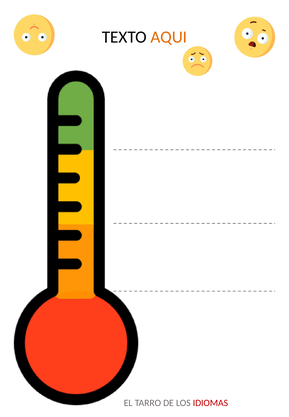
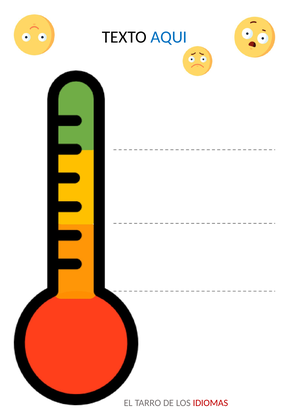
AQUI colour: orange -> blue
